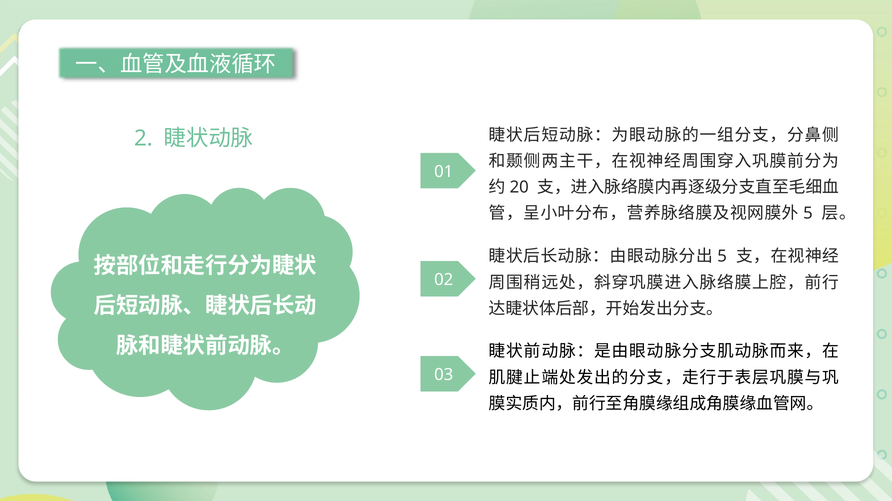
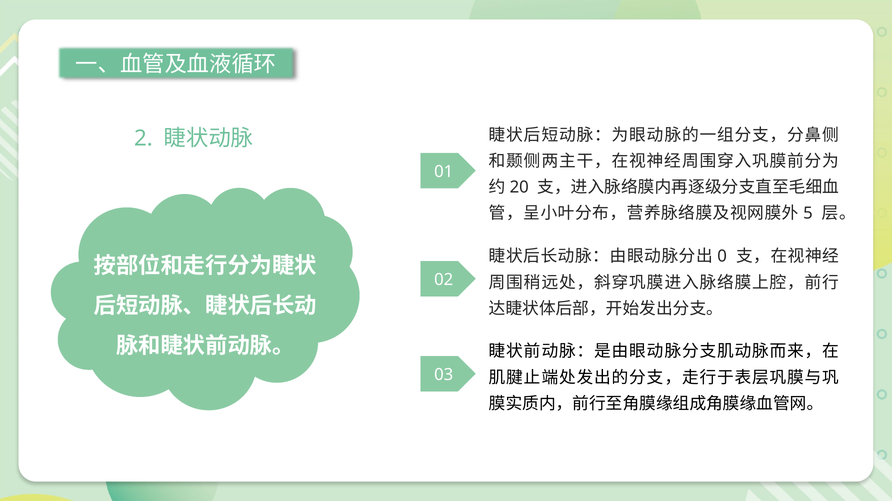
5 at (722, 257): 5 -> 0
